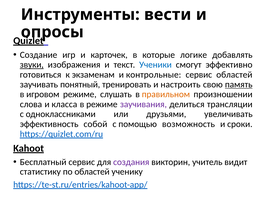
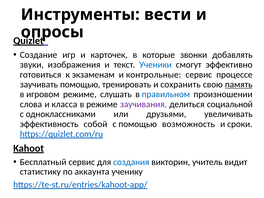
логике: логике -> звонки
звуки underline: present -> none
сервис областей: областей -> процессе
заучивать понятный: понятный -> помощью
настроить: настроить -> сохранить
правильном colour: orange -> blue
трансляции: трансляции -> социальной
создания colour: purple -> blue
по областей: областей -> аккаунта
